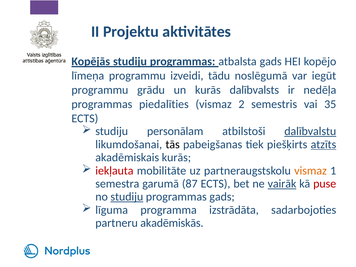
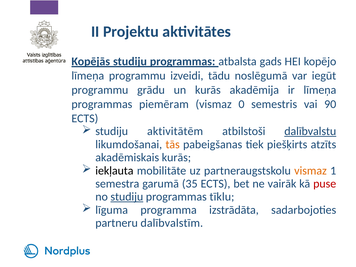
dalībvalsts: dalībvalsts -> akadēmija
ir nedēļa: nedēļa -> līmeņa
piedalīties: piedalīties -> piemēram
2: 2 -> 0
35: 35 -> 90
personālam: personālam -> aktivitātēm
tās colour: black -> orange
atzīts underline: present -> none
iekļauta colour: red -> black
87: 87 -> 35
vairāk underline: present -> none
programmas gads: gads -> tīklu
akadēmiskās: akadēmiskās -> dalībvalstīm
